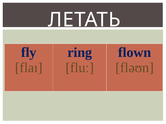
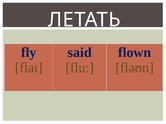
ring: ring -> said
